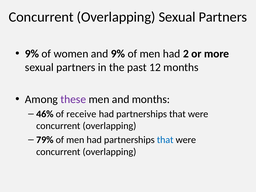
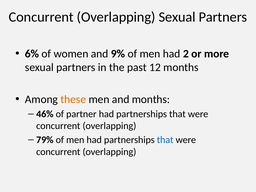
9% at (32, 54): 9% -> 6%
these colour: purple -> orange
receive: receive -> partner
